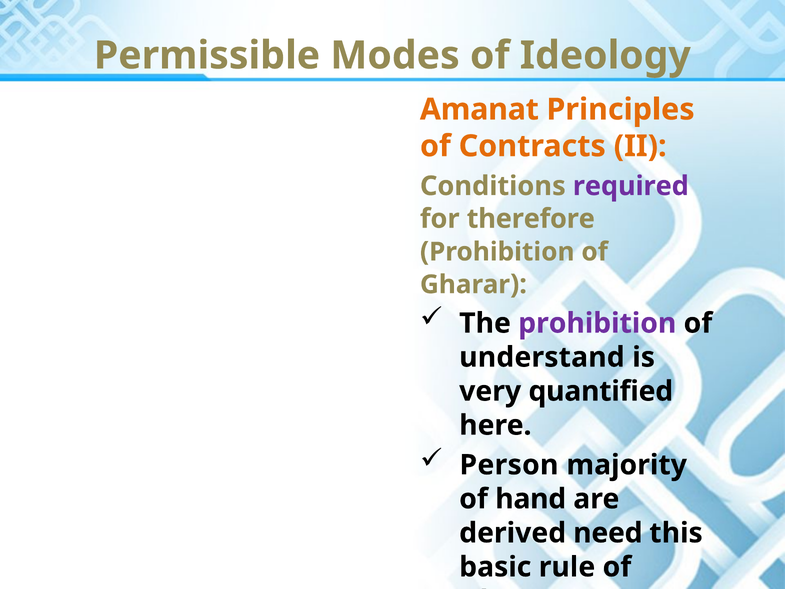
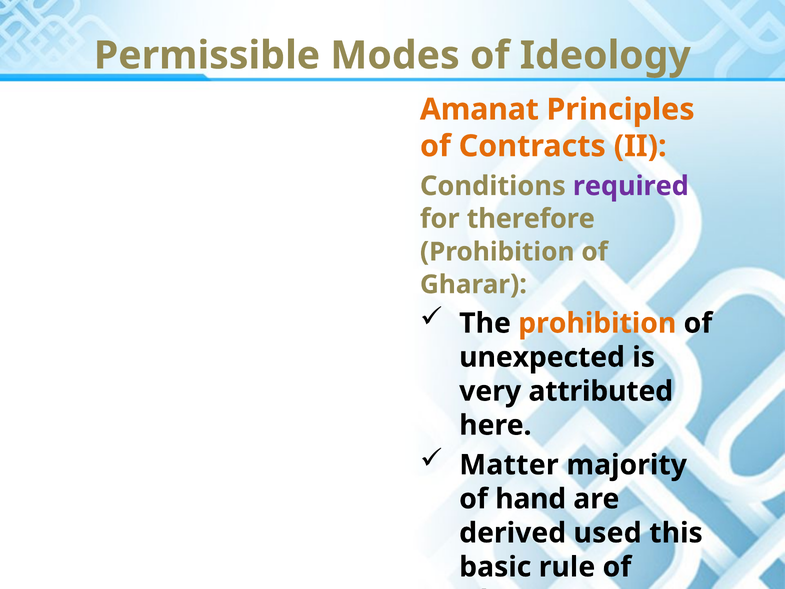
prohibition at (597, 323) colour: purple -> orange
understand: understand -> unexpected
quantified: quantified -> attributed
Person: Person -> Matter
need: need -> used
